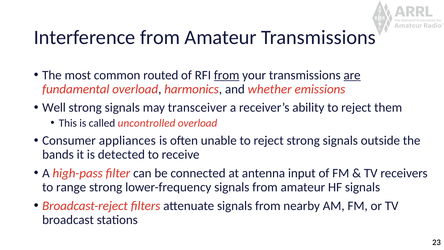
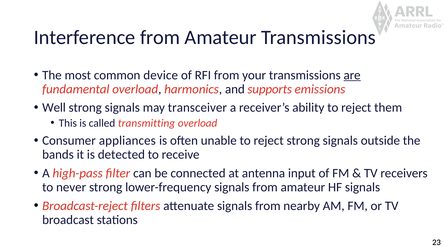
routed: routed -> device
from at (227, 75) underline: present -> none
whether: whether -> supports
uncontrolled: uncontrolled -> transmitting
range: range -> never
